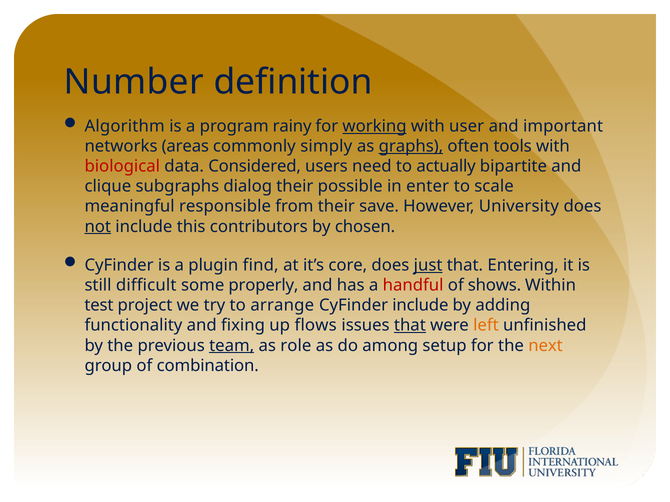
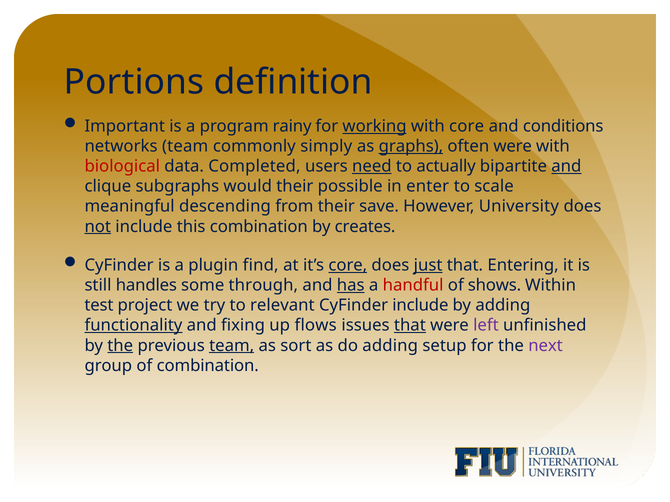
Number: Number -> Portions
Algorithm: Algorithm -> Important
with user: user -> core
important: important -> conditions
networks areas: areas -> team
often tools: tools -> were
Considered: Considered -> Completed
need underline: none -> present
and at (566, 166) underline: none -> present
dialog: dialog -> would
responsible: responsible -> descending
this contributors: contributors -> combination
chosen: chosen -> creates
core at (348, 265) underline: none -> present
difficult: difficult -> handles
properly: properly -> through
has underline: none -> present
arrange: arrange -> relevant
functionality underline: none -> present
left colour: orange -> purple
the at (120, 346) underline: none -> present
role: role -> sort
do among: among -> adding
next colour: orange -> purple
